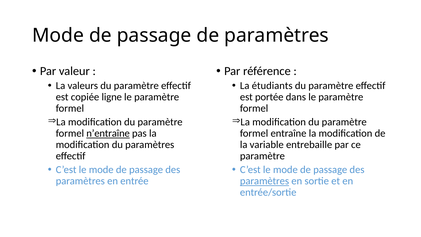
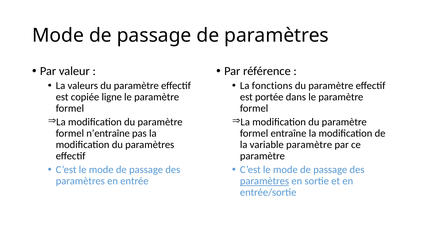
étudiants: étudiants -> fonctions
n’entraîne underline: present -> none
variable entrebaille: entrebaille -> paramètre
